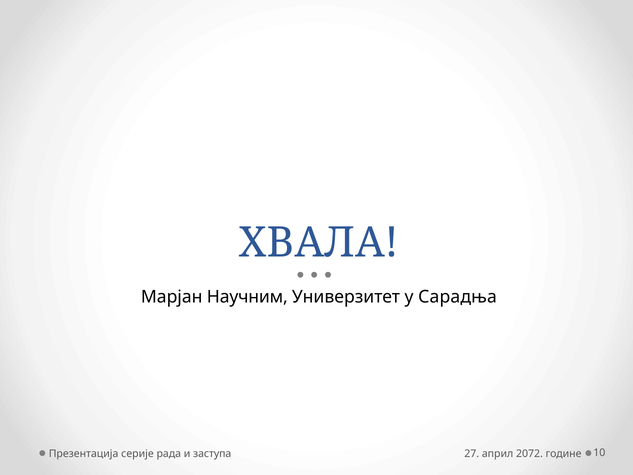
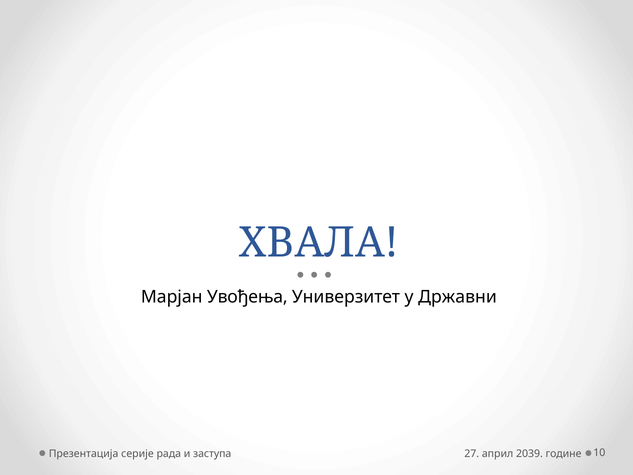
Научним: Научним -> Увођења
Сарадња: Сарадња -> Државни
2072: 2072 -> 2039
